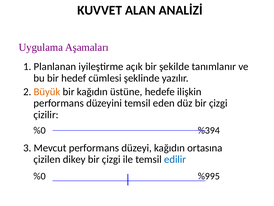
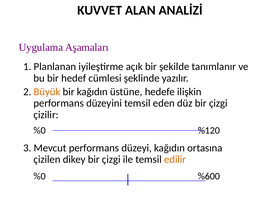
%394: %394 -> %120
edilir colour: blue -> orange
%995: %995 -> %600
